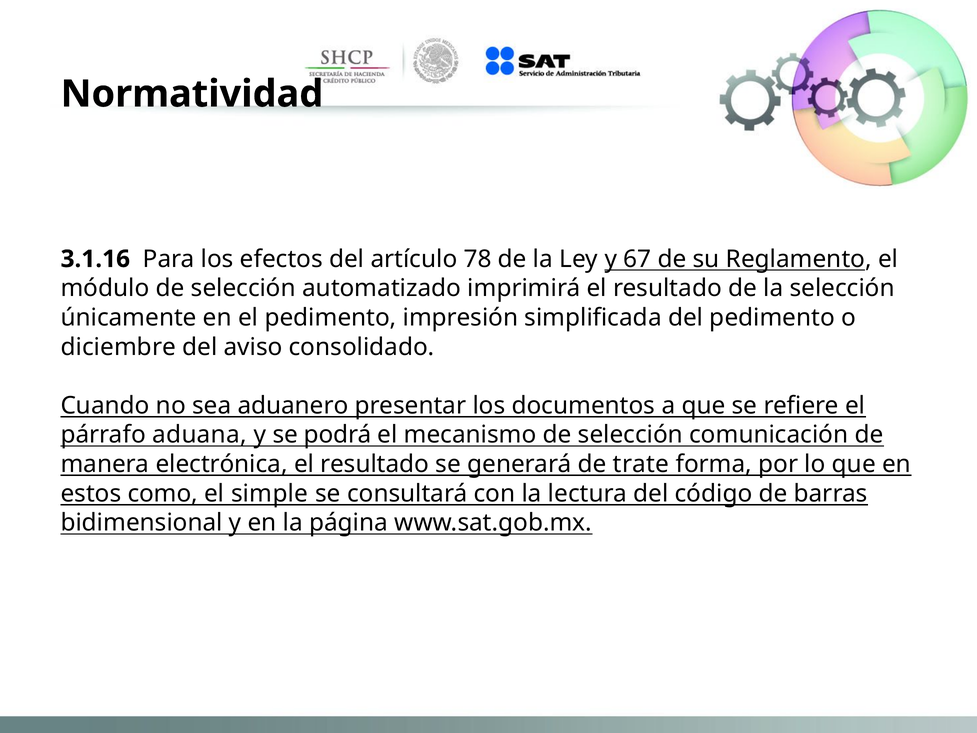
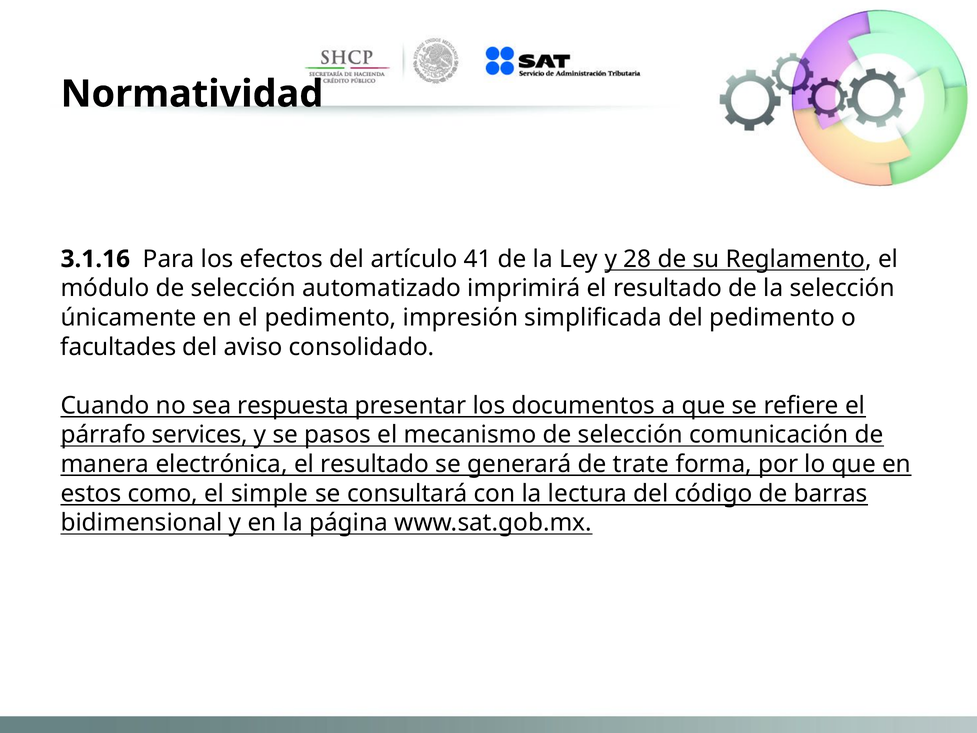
78: 78 -> 41
67: 67 -> 28
diciembre: diciembre -> facultades
aduanero: aduanero -> respuesta
aduana: aduana -> services
podrá: podrá -> pasos
